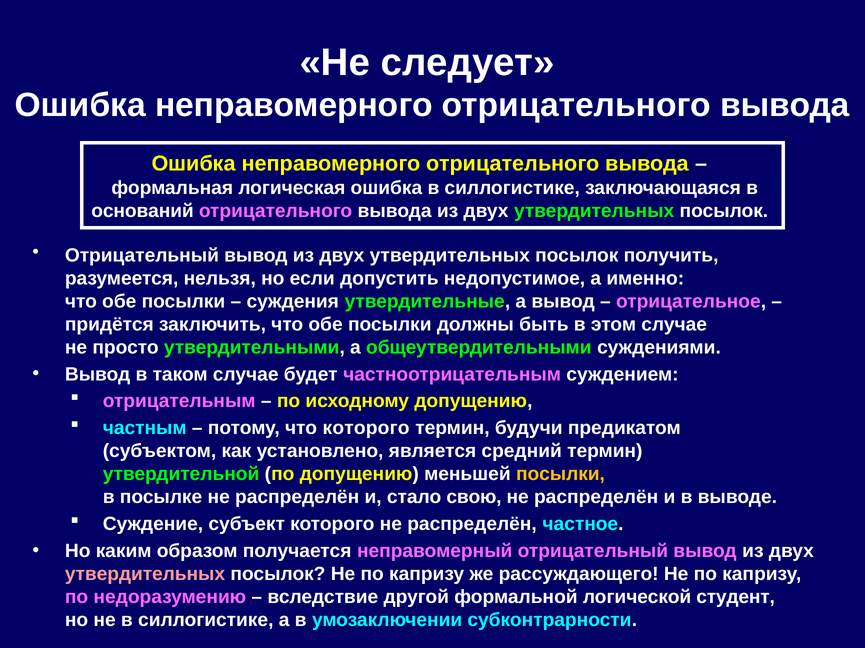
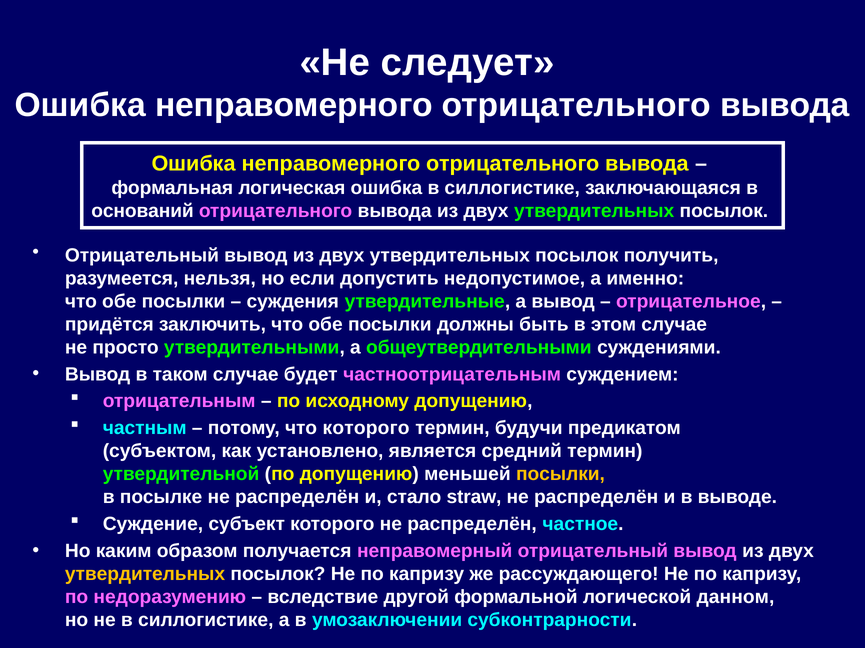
свою: свою -> straw
утвердительных at (145, 575) colour: pink -> yellow
студент: студент -> данном
